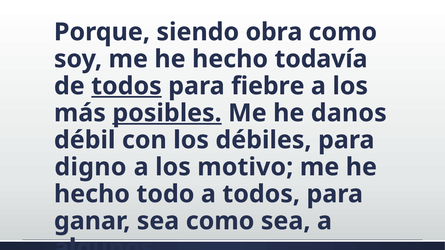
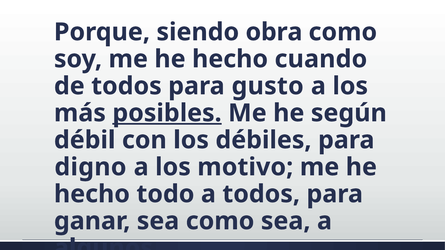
todavía: todavía -> cuando
todos at (126, 86) underline: present -> none
fiebre: fiebre -> gusto
danos: danos -> según
